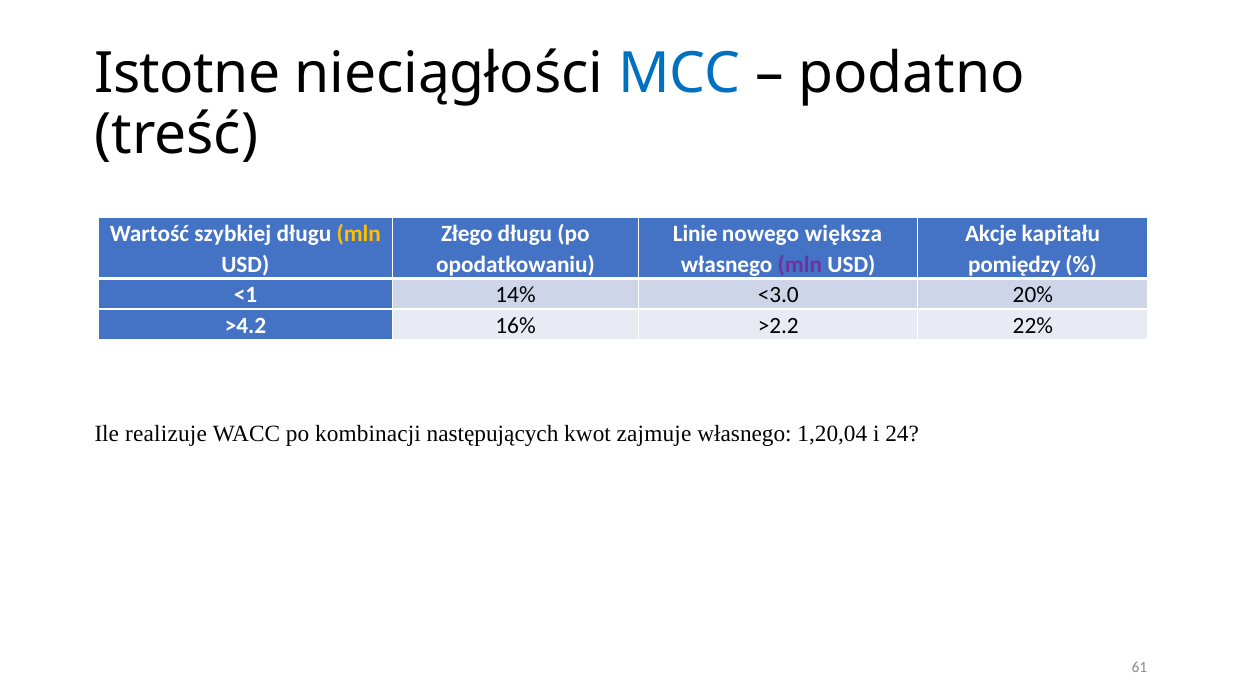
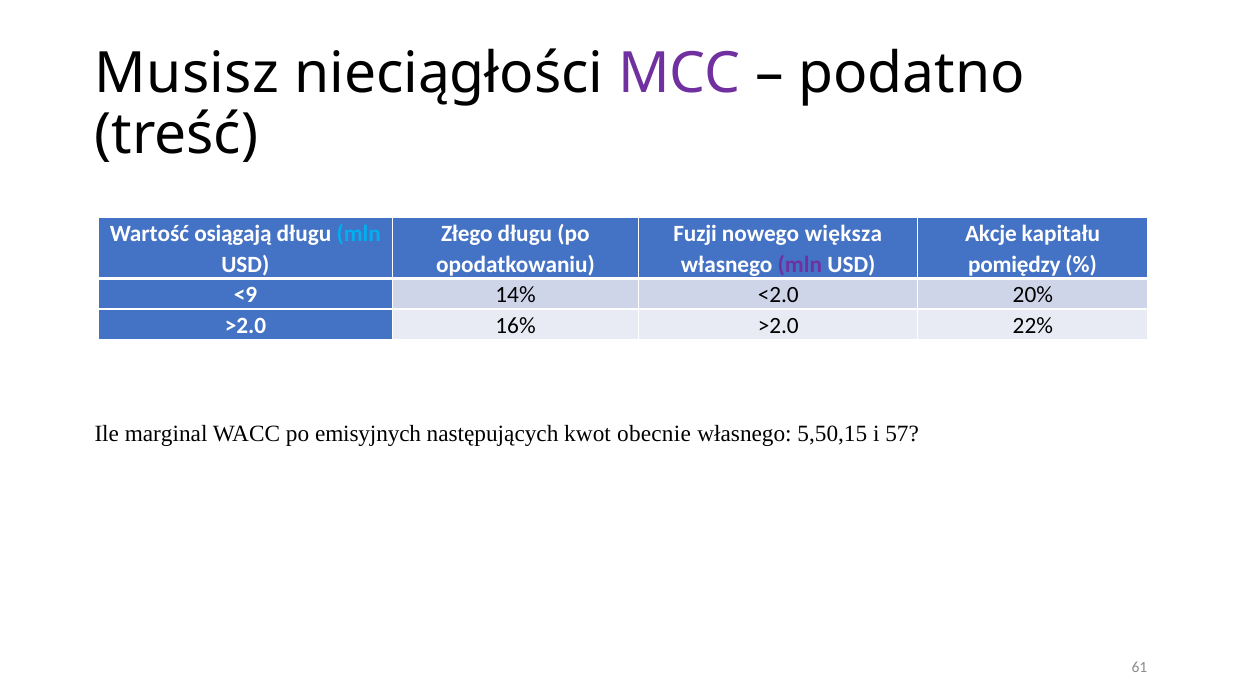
Istotne: Istotne -> Musisz
MCC colour: blue -> purple
szybkiej: szybkiej -> osiągają
mln at (359, 234) colour: yellow -> light blue
Linie: Linie -> Fuzji
<1: <1 -> <9
<3.0: <3.0 -> <2.0
>4.2 at (245, 325): >4.2 -> >2.0
16% >2.2: >2.2 -> >2.0
realizuje: realizuje -> marginal
kombinacji: kombinacji -> emisyjnych
zajmuje: zajmuje -> obecnie
1,20,04: 1,20,04 -> 5,50,15
24: 24 -> 57
